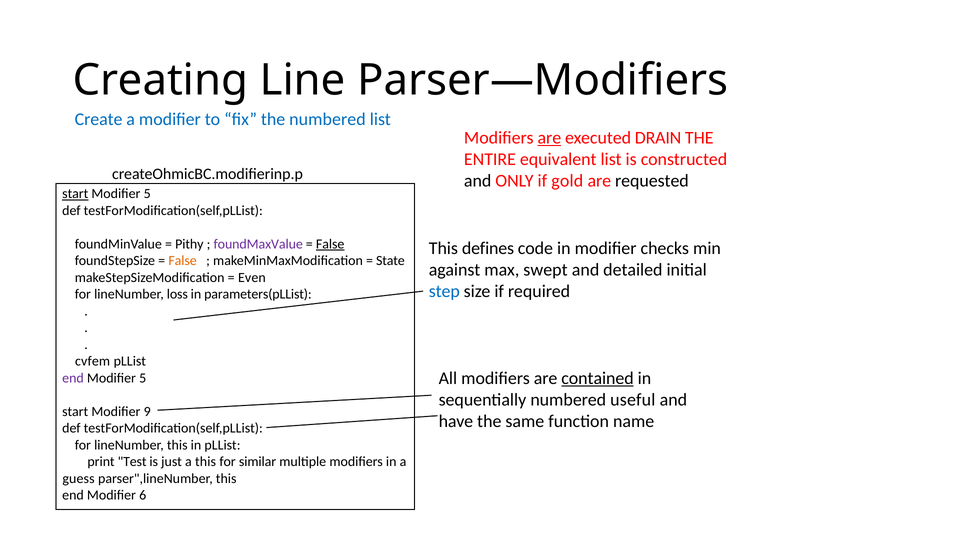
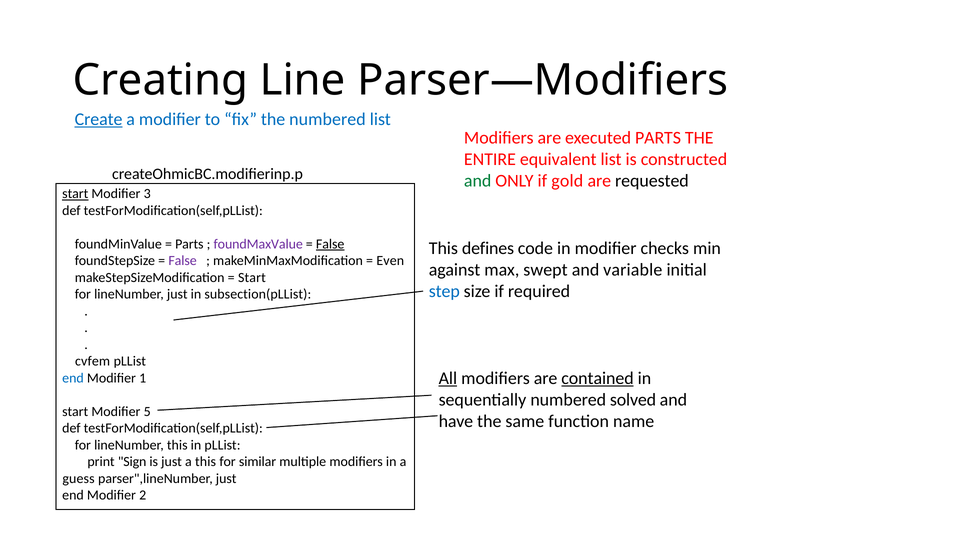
Create underline: none -> present
are at (549, 138) underline: present -> none
executed DRAIN: DRAIN -> PARTS
and at (478, 181) colour: black -> green
5 at (147, 194): 5 -> 3
Pithy at (189, 244): Pithy -> Parts
False at (183, 261) colour: orange -> purple
State: State -> Even
detailed: detailed -> variable
Even at (252, 277): Even -> Start
lineNumber loss: loss -> just
parameters(pLList: parameters(pLList -> subsection(pLList
All underline: none -> present
end at (73, 378) colour: purple -> blue
5 at (143, 378): 5 -> 1
useful: useful -> solved
9: 9 -> 5
Test: Test -> Sign
parser",lineNumber this: this -> just
6: 6 -> 2
